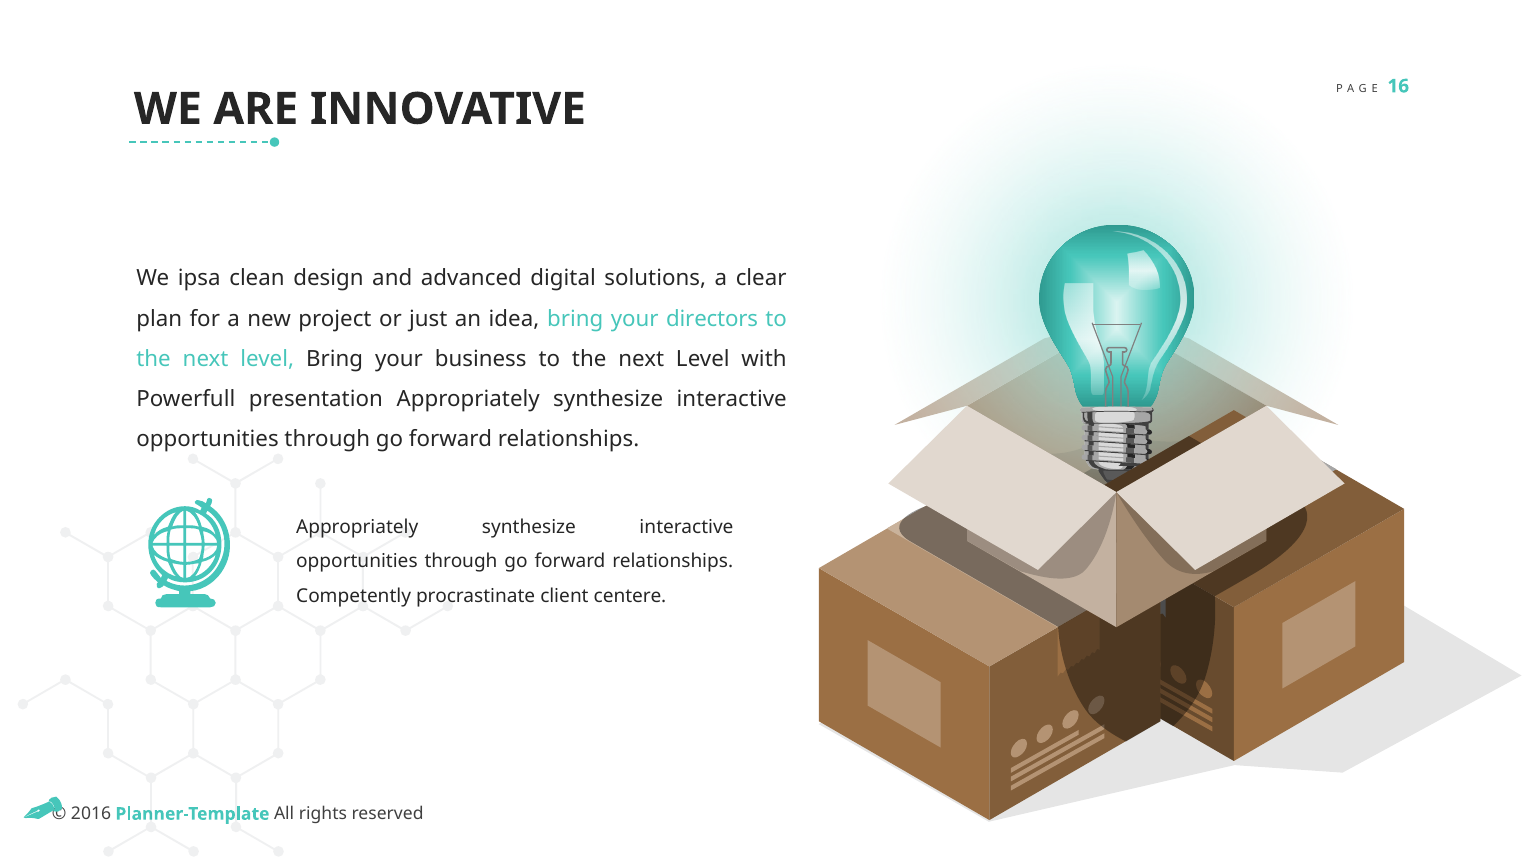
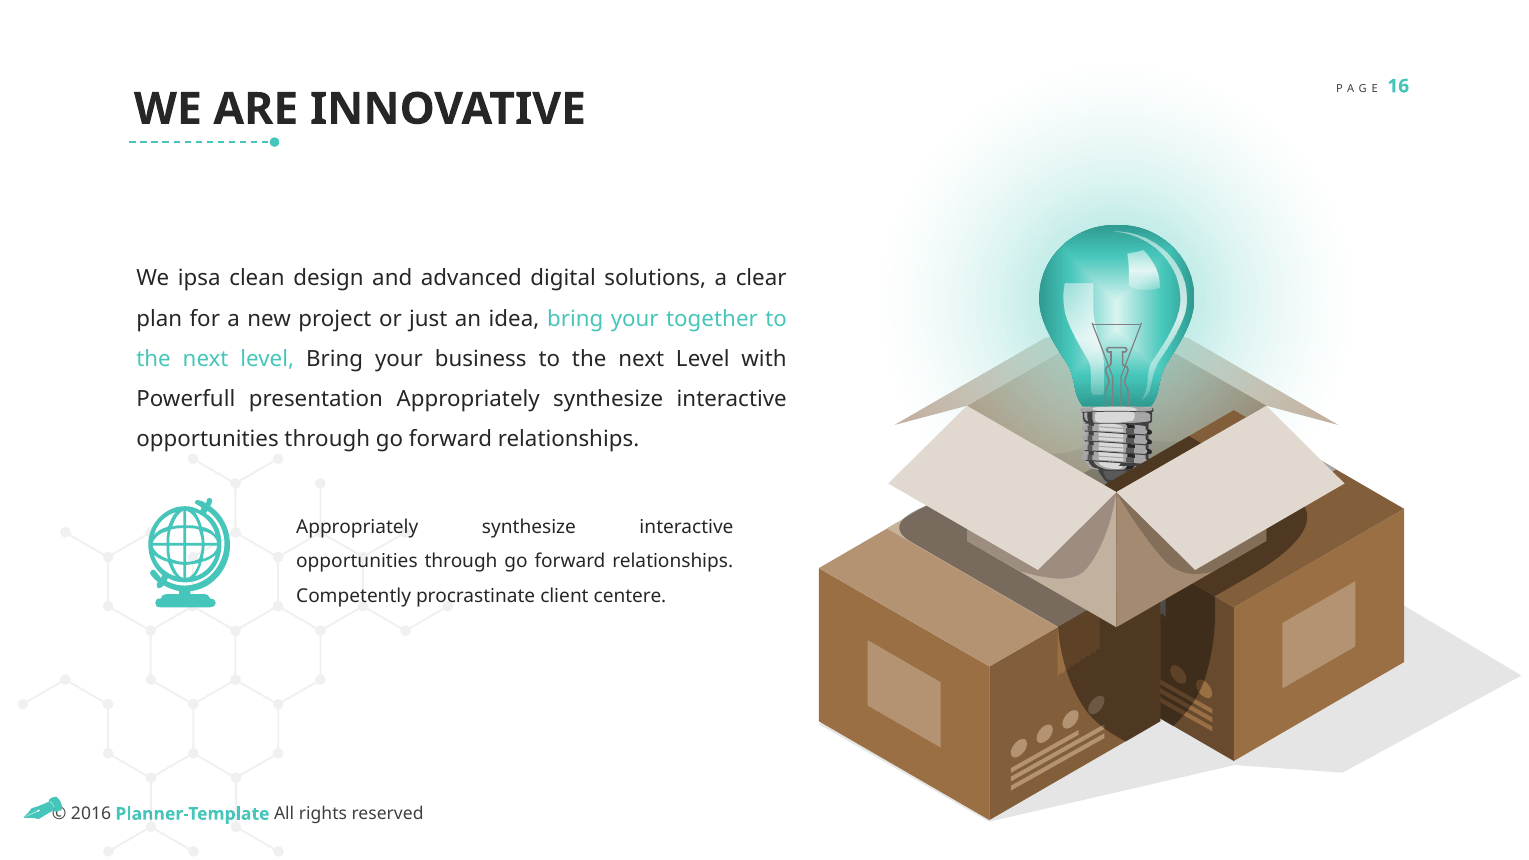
directors: directors -> together
